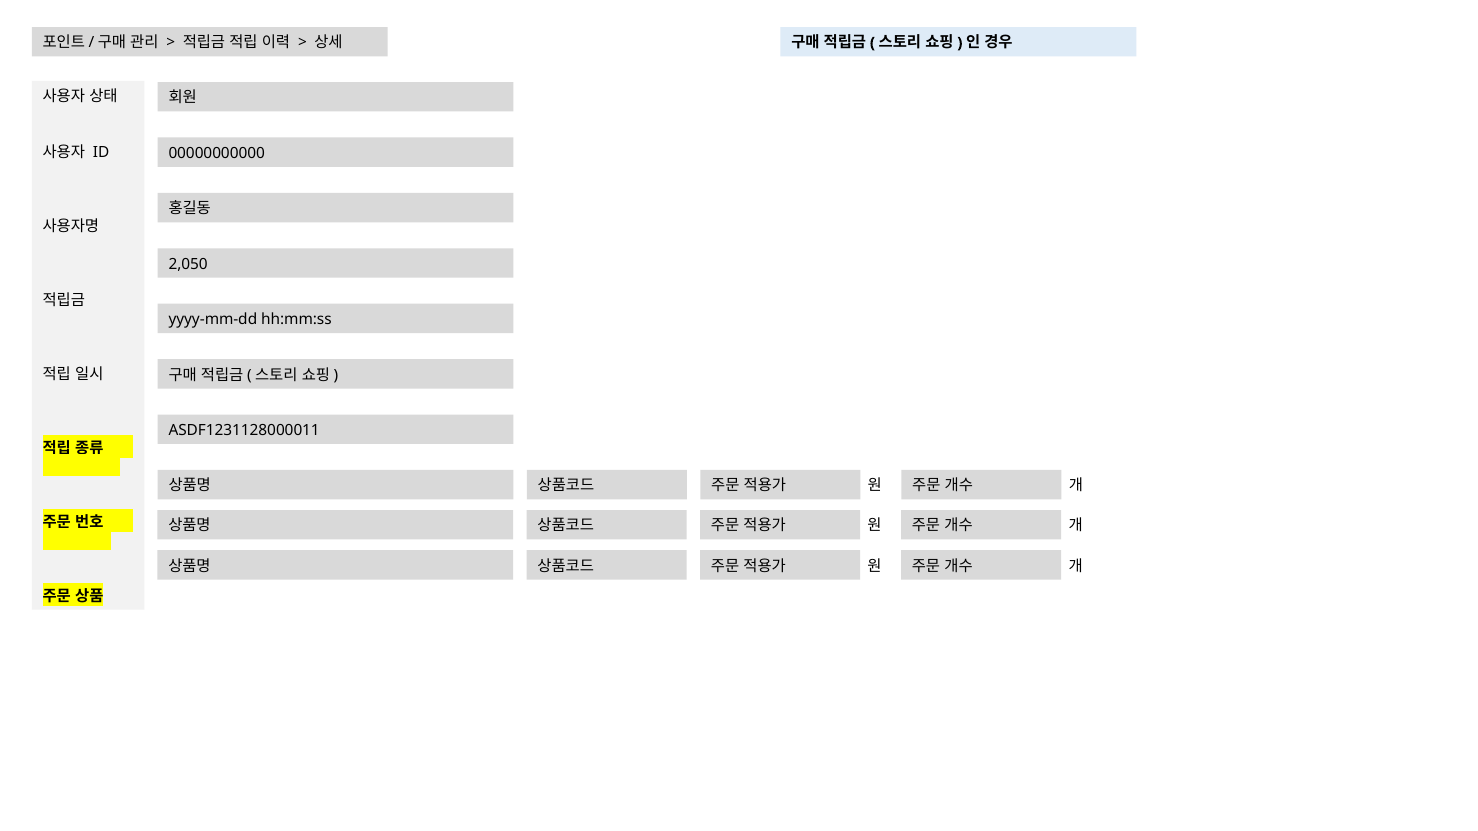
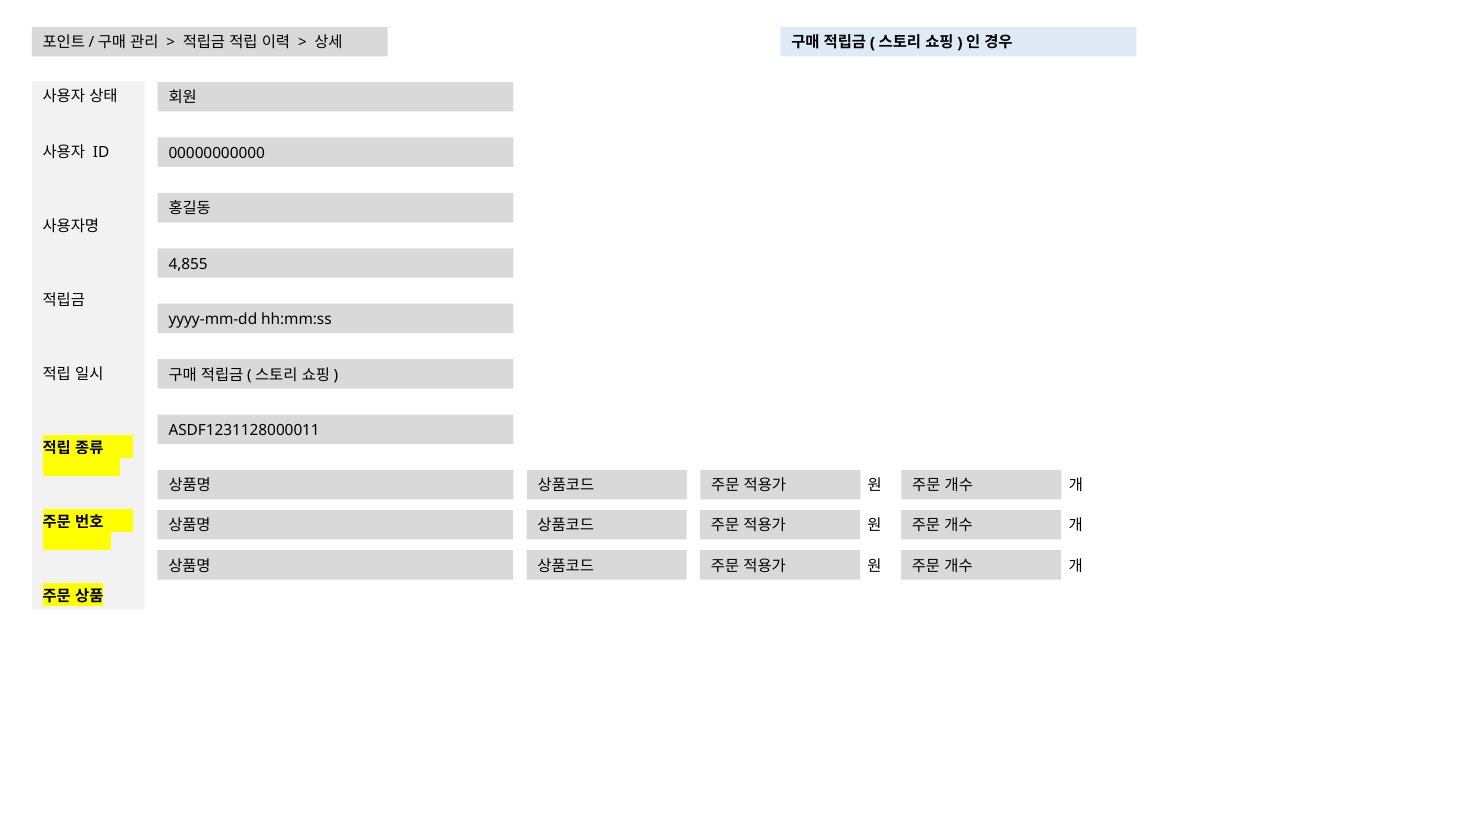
2,050: 2,050 -> 4,855
